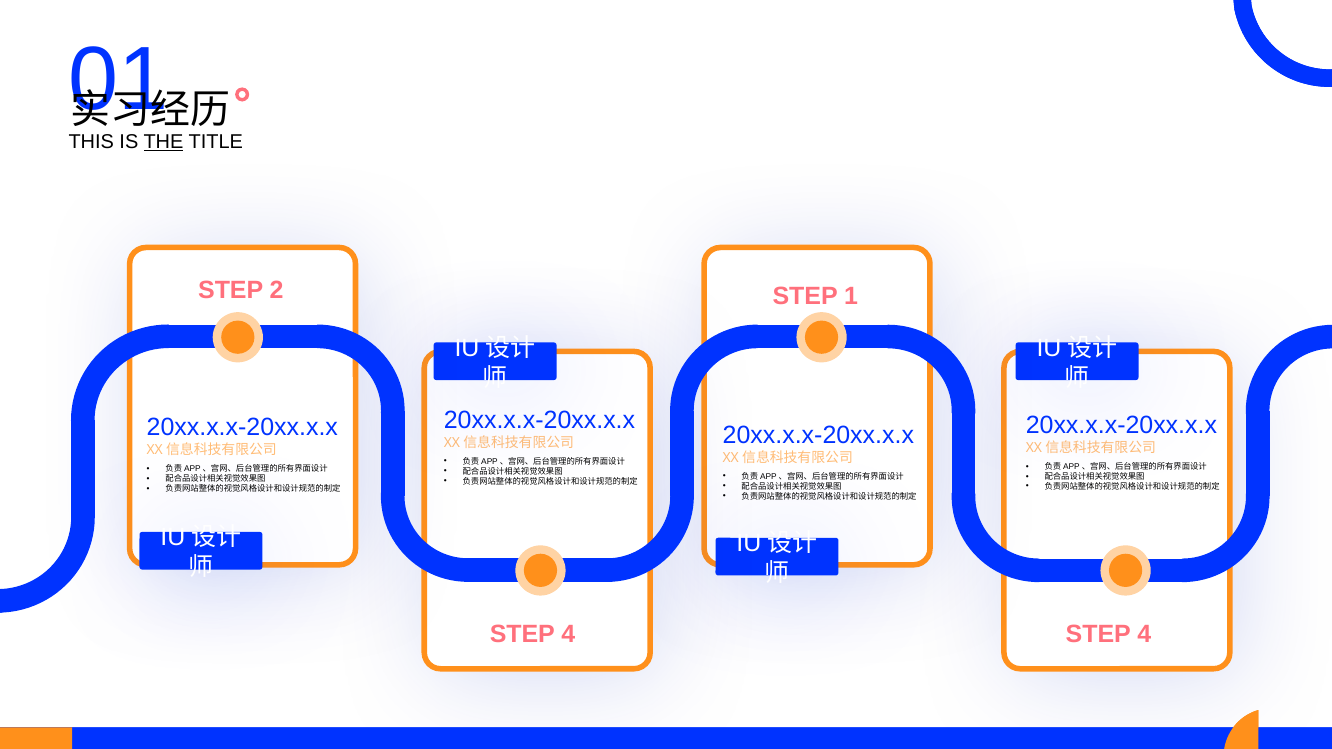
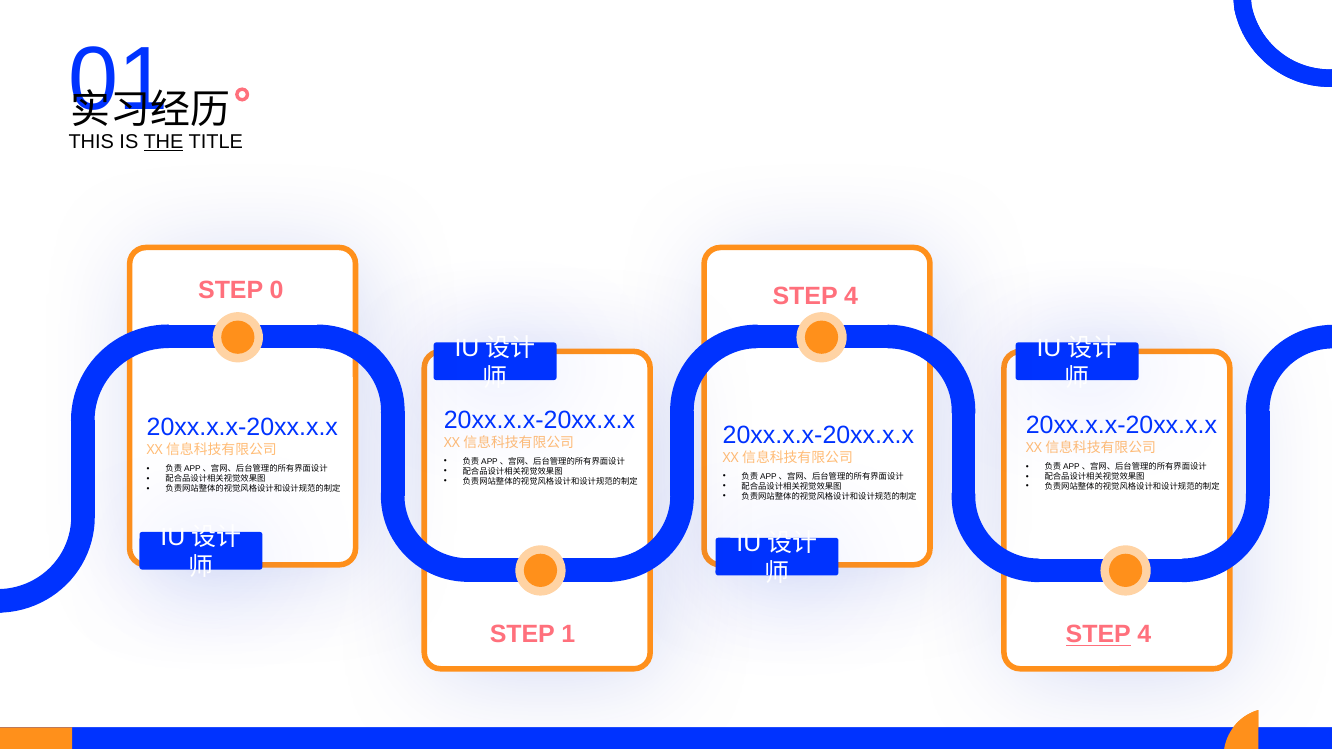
2: 2 -> 0
1 at (851, 296): 1 -> 4
4 at (568, 635): 4 -> 1
STEP at (1098, 635) underline: none -> present
